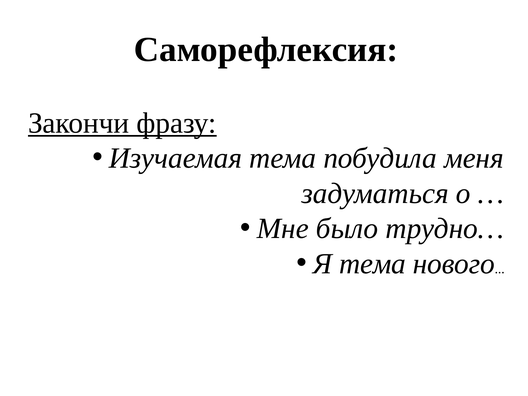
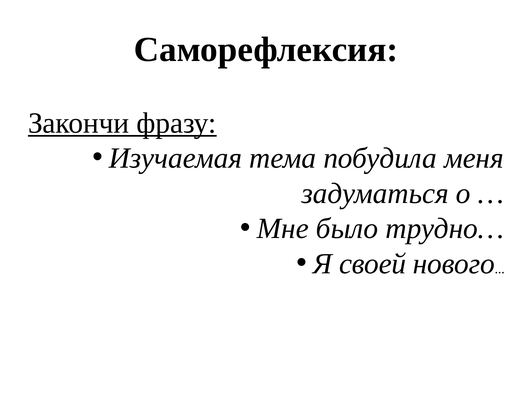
Я тема: тема -> своей
